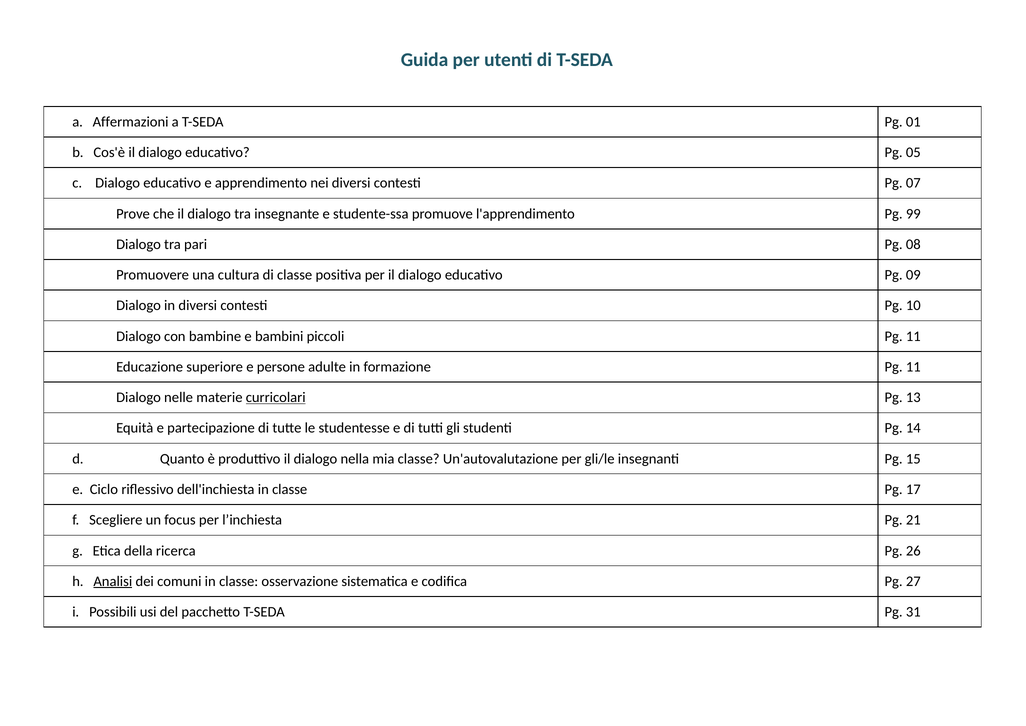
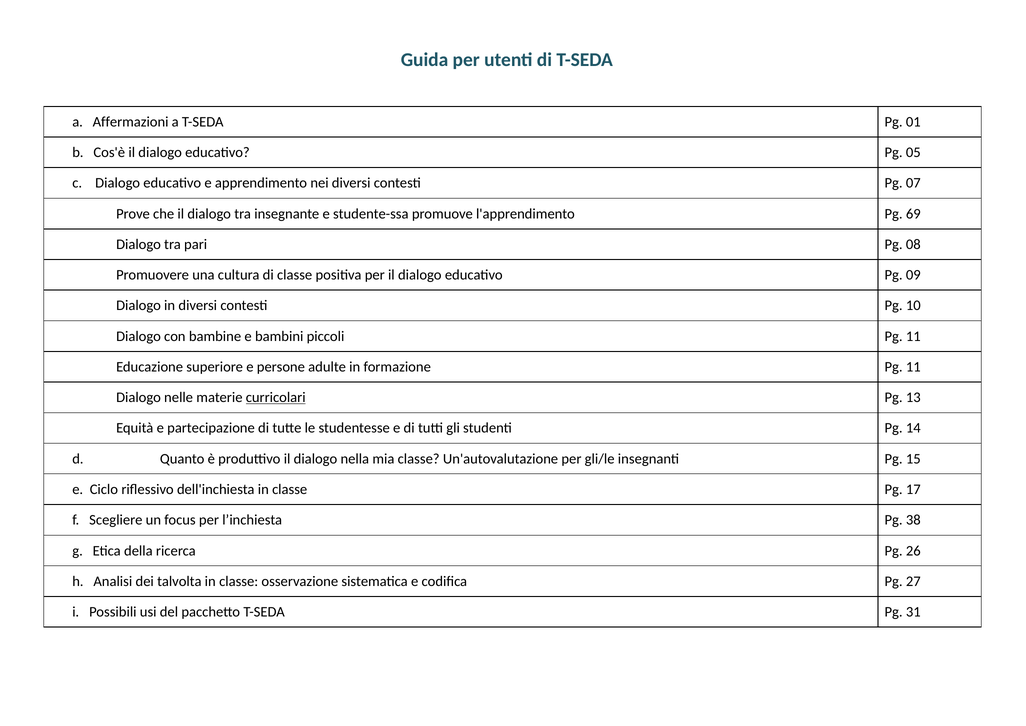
99: 99 -> 69
21: 21 -> 38
Analisi underline: present -> none
comuni: comuni -> talvolta
